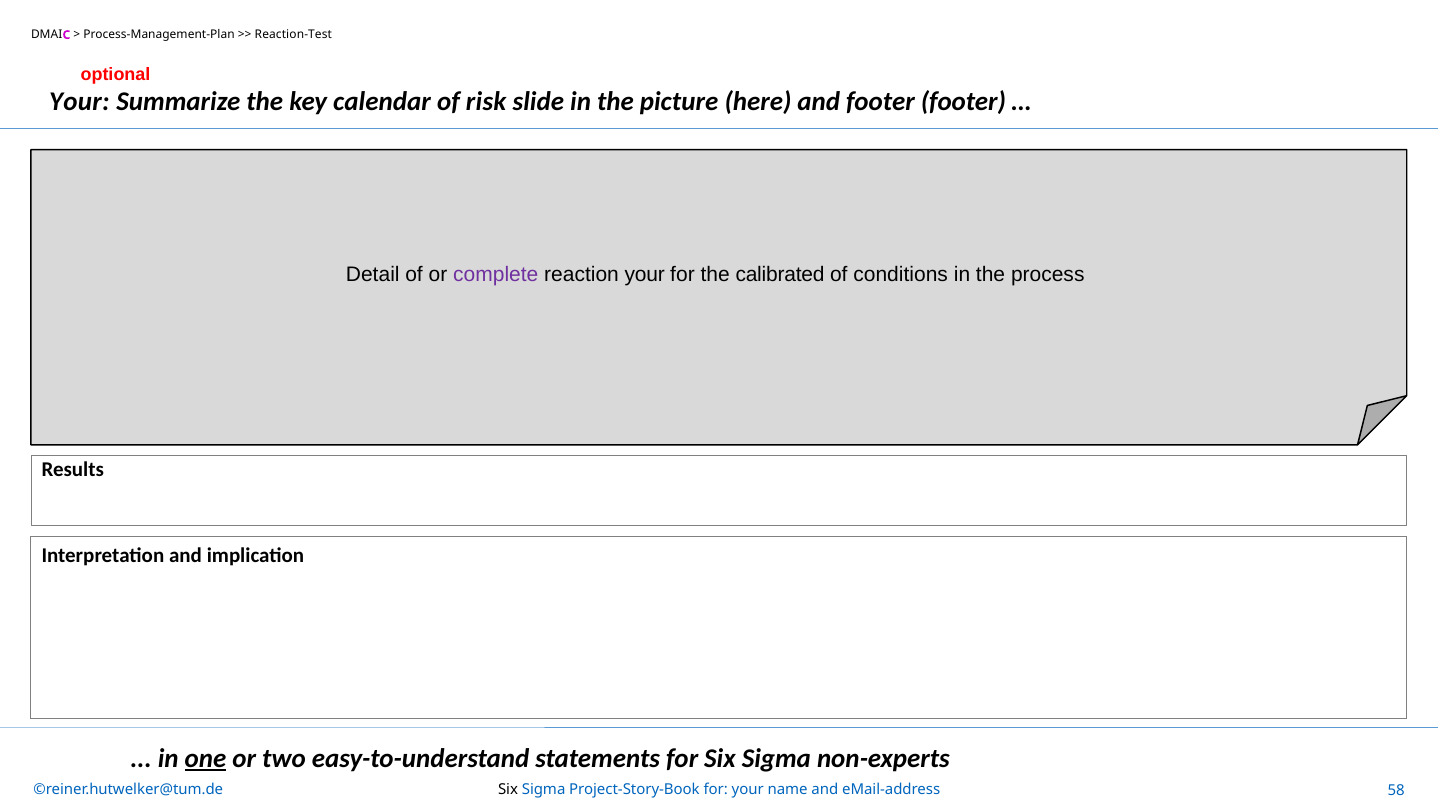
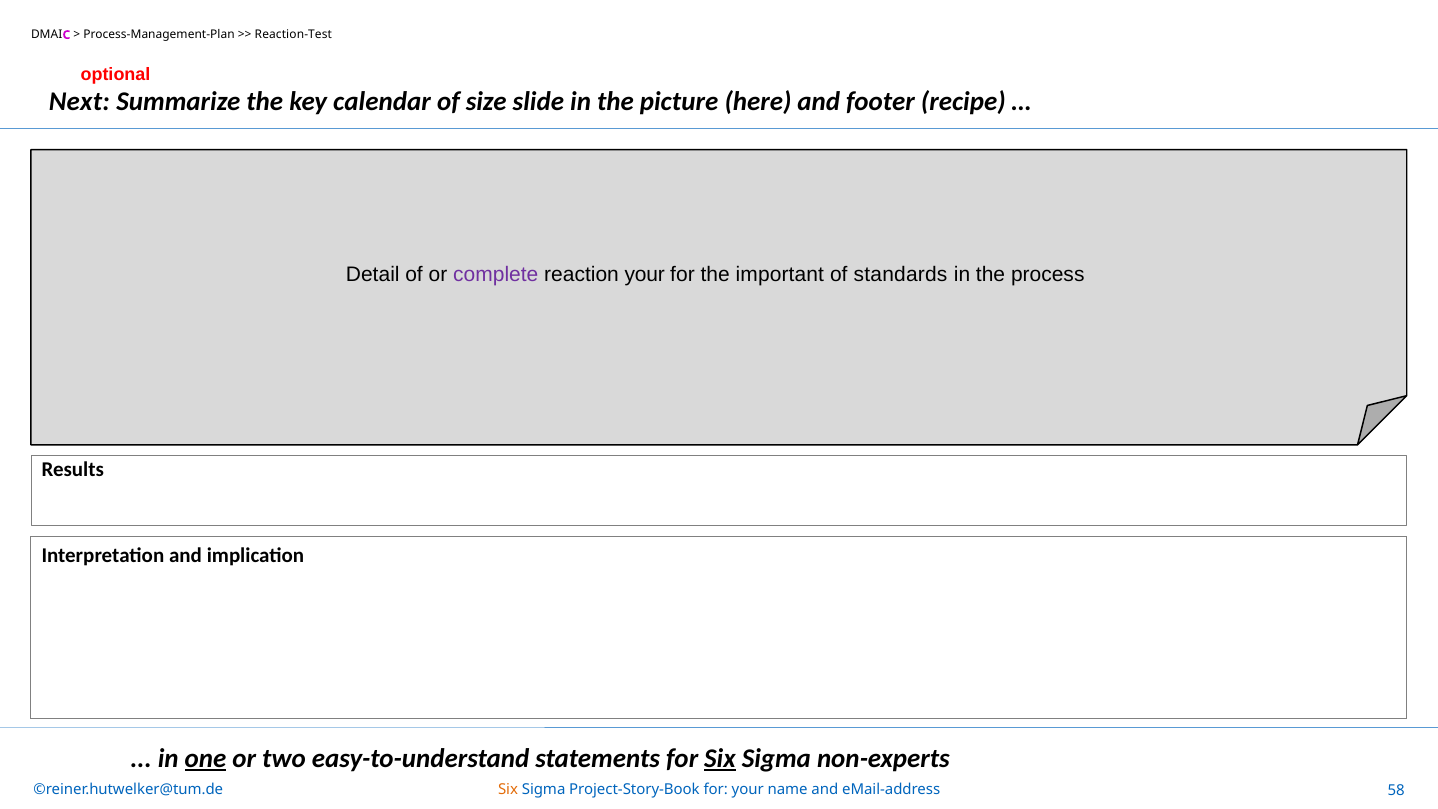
Your at (79, 102): Your -> Next
risk: risk -> size
footer footer: footer -> recipe
calibrated: calibrated -> important
conditions: conditions -> standards
Six at (720, 758) underline: none -> present
Six at (508, 790) colour: black -> orange
